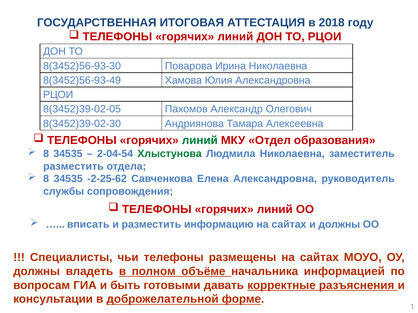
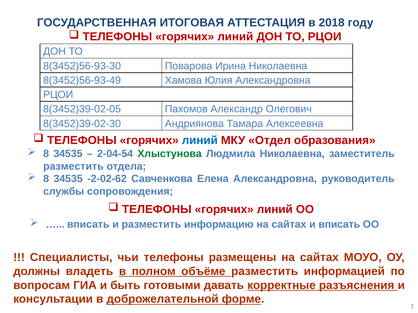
линий at (200, 140) colour: green -> blue
-2-25-62: -2-25-62 -> -2-02-62
и должны: должны -> вписать
объёме начальника: начальника -> разместить
